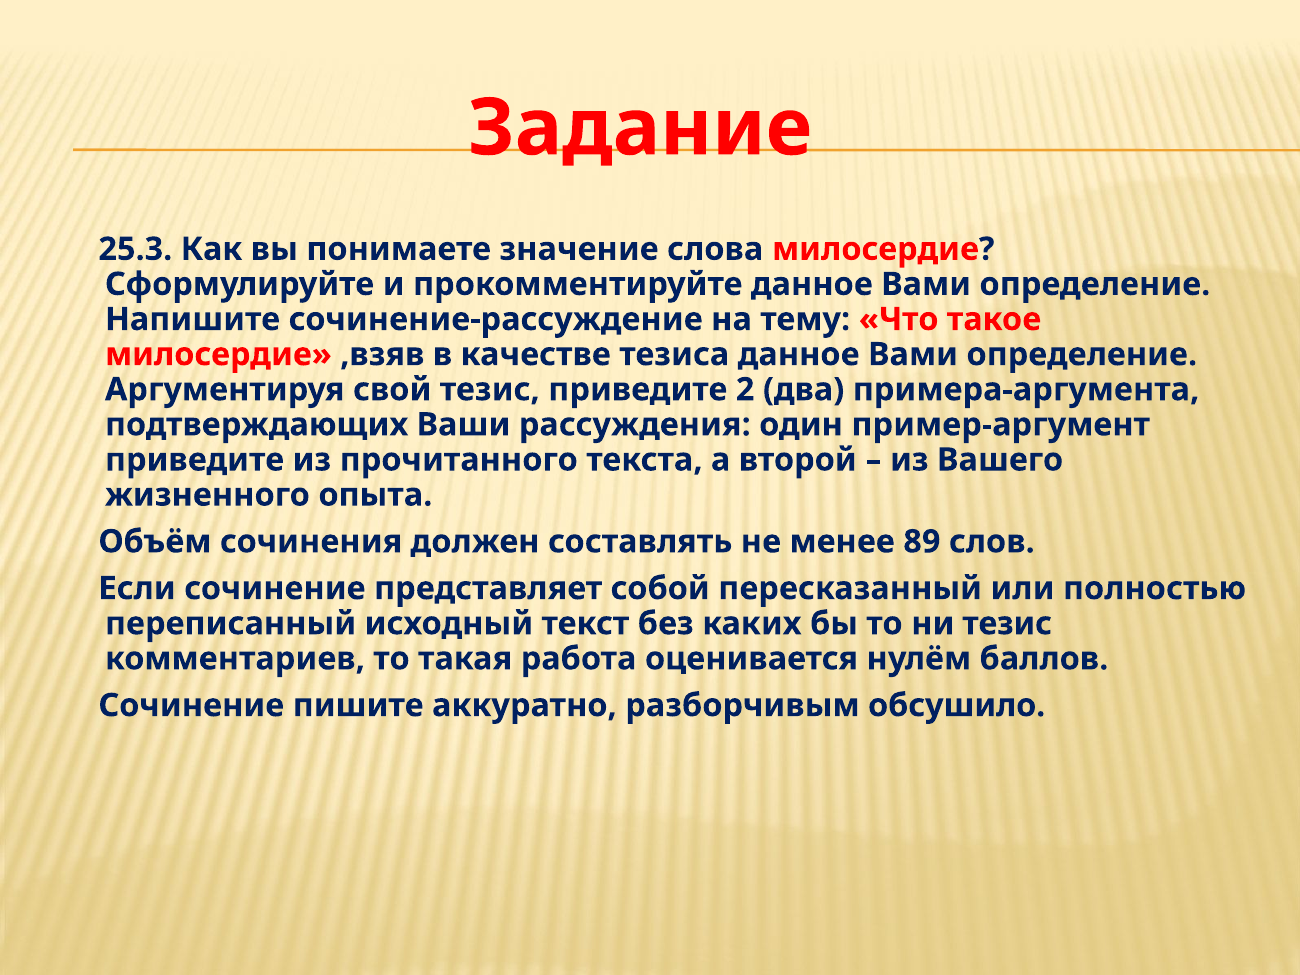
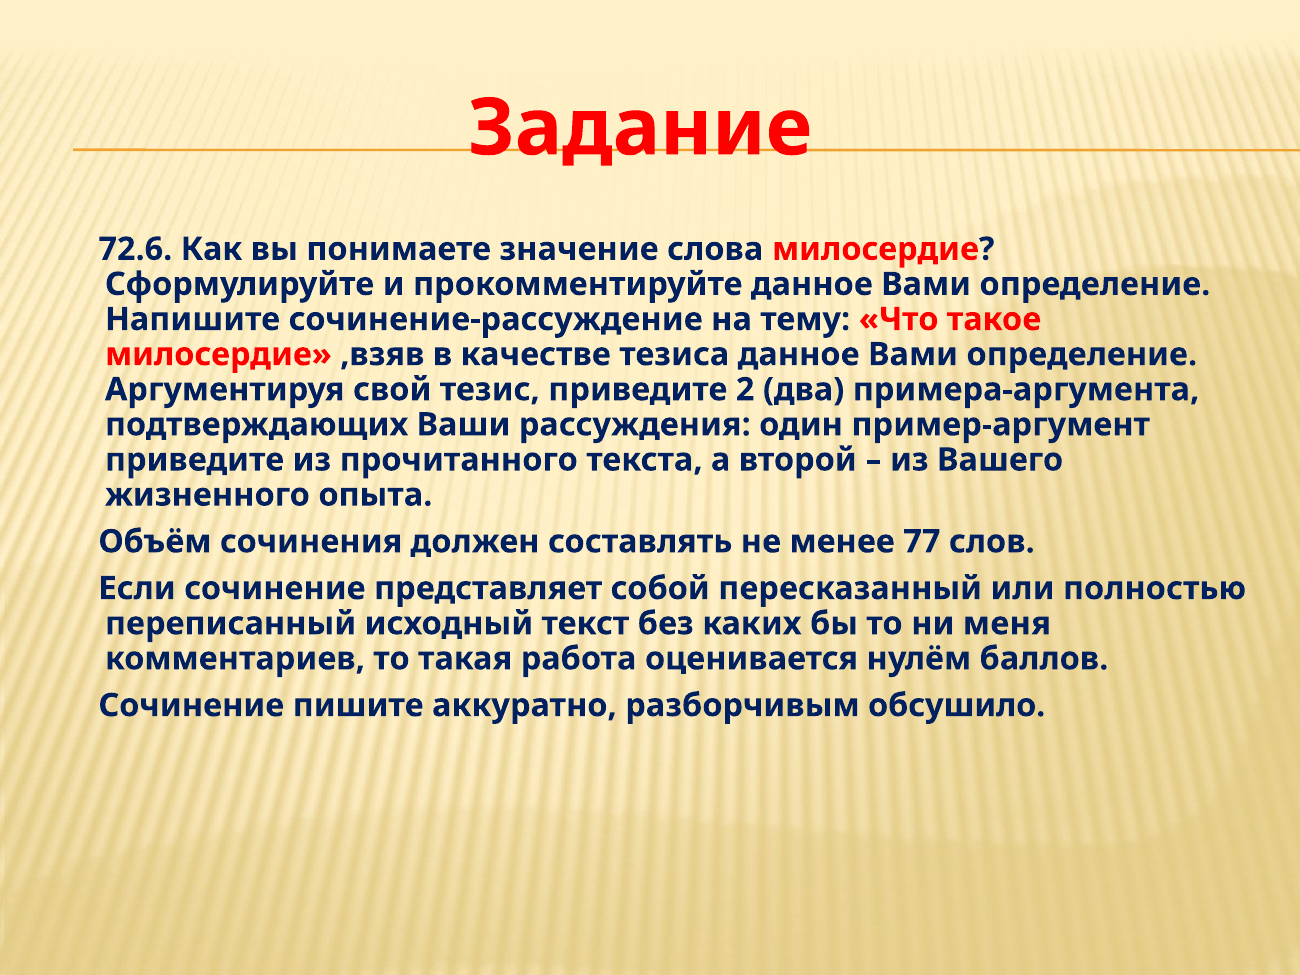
25.3: 25.3 -> 72.6
89: 89 -> 77
ни тезис: тезис -> меня
